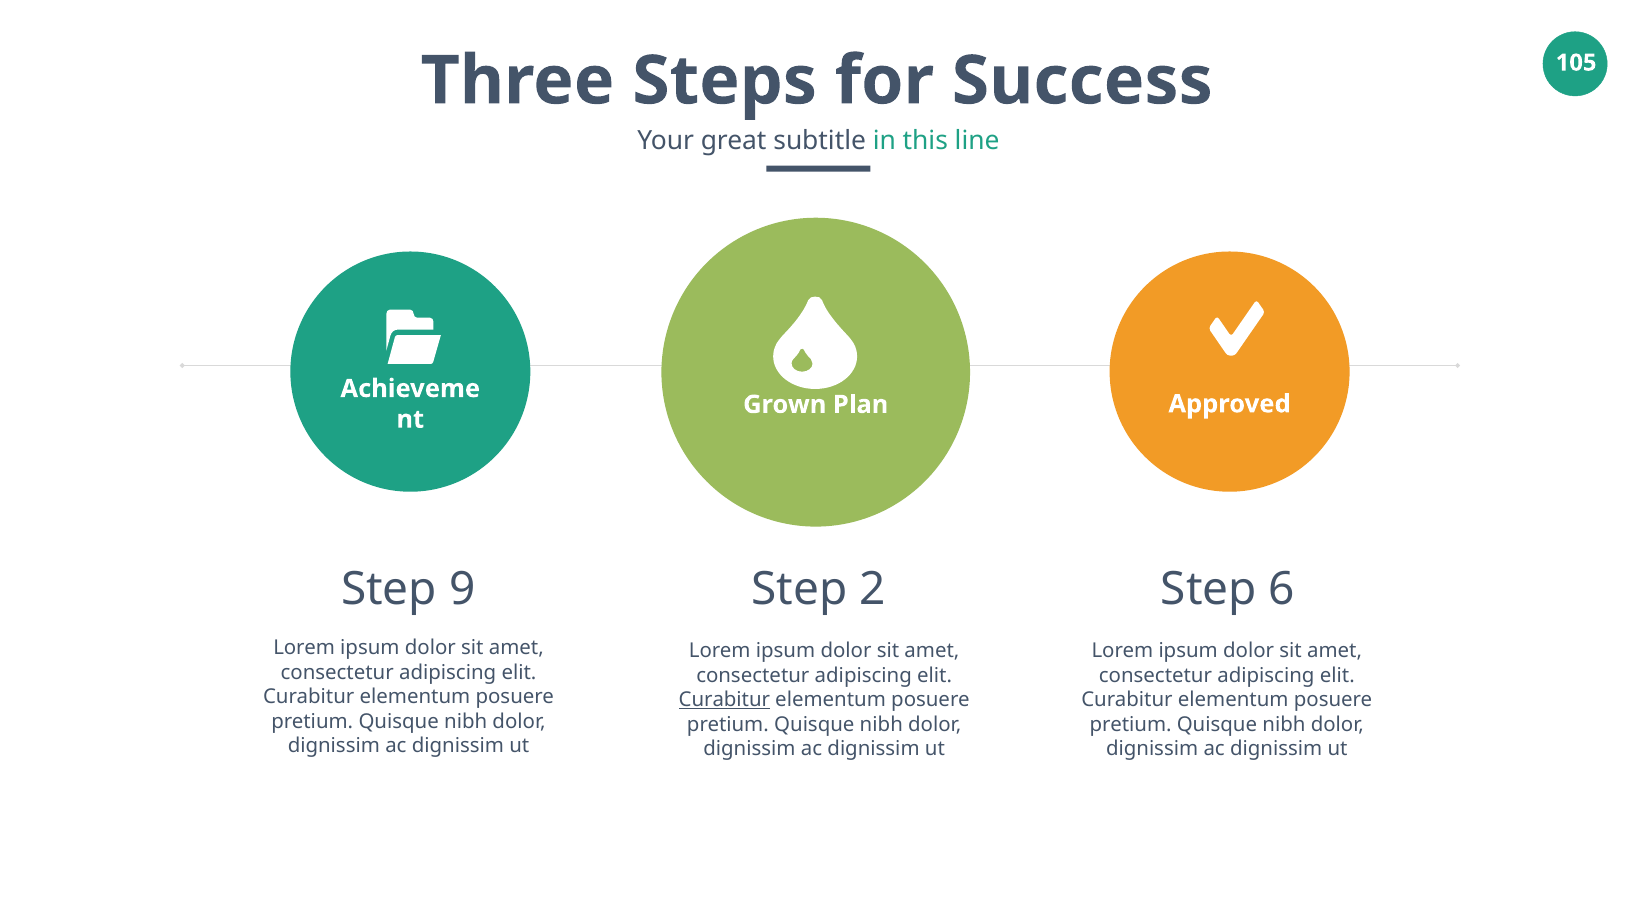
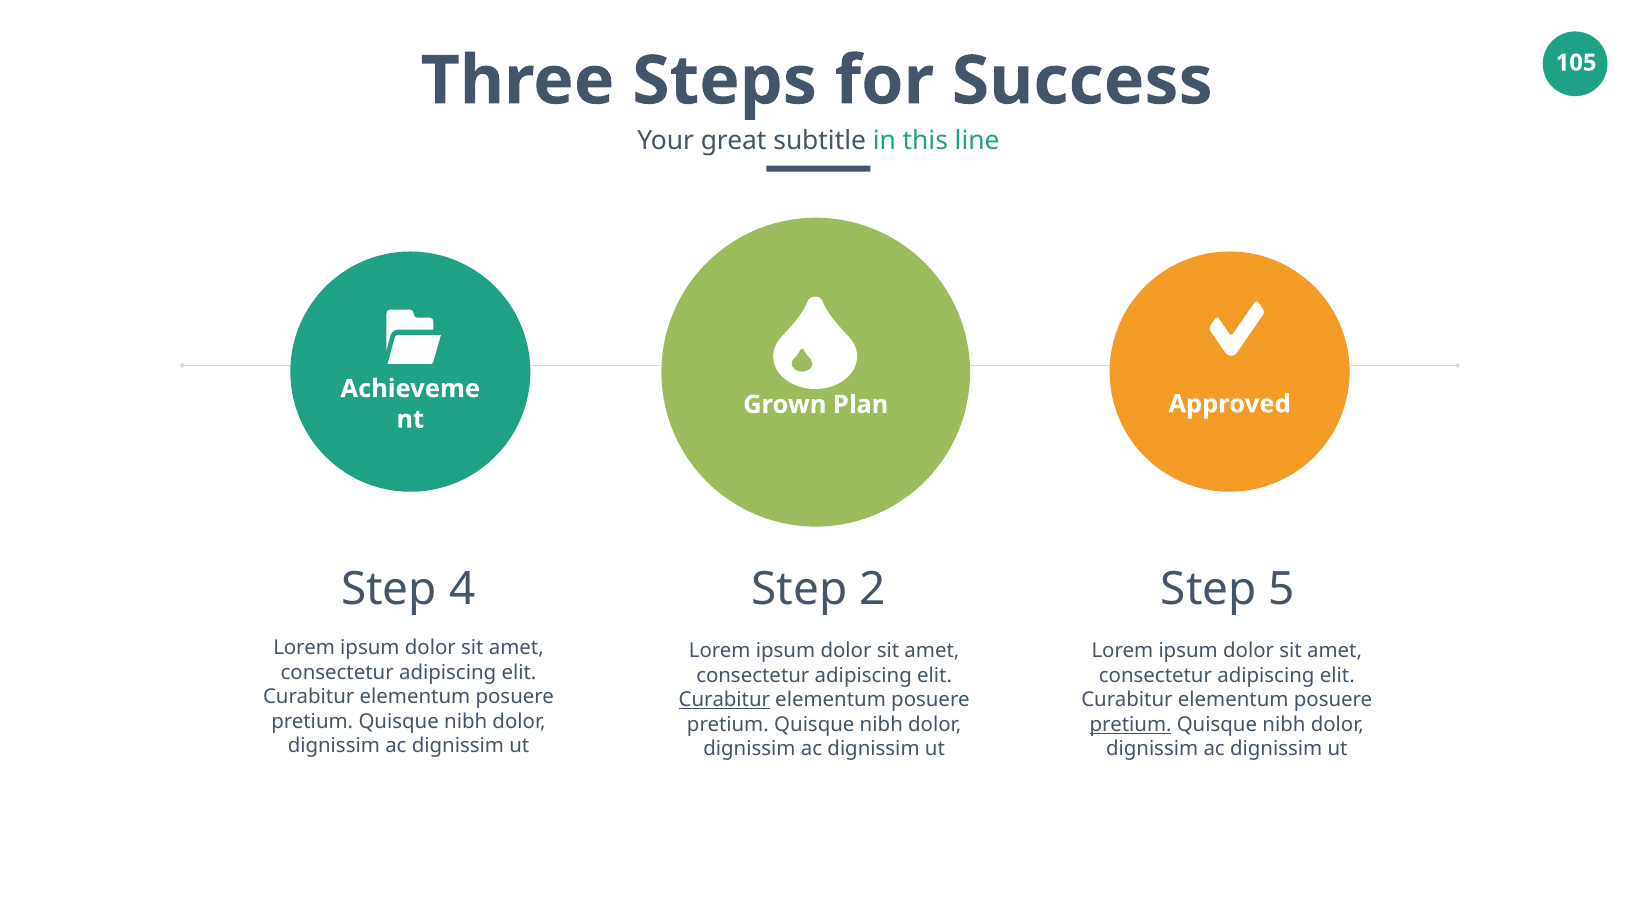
9: 9 -> 4
6: 6 -> 5
pretium at (1131, 725) underline: none -> present
